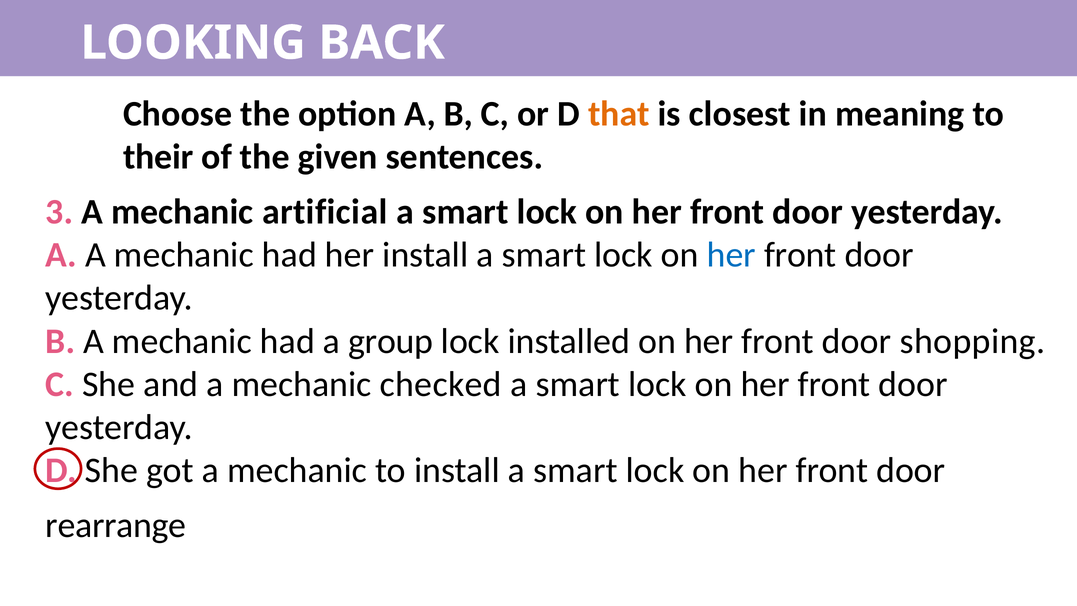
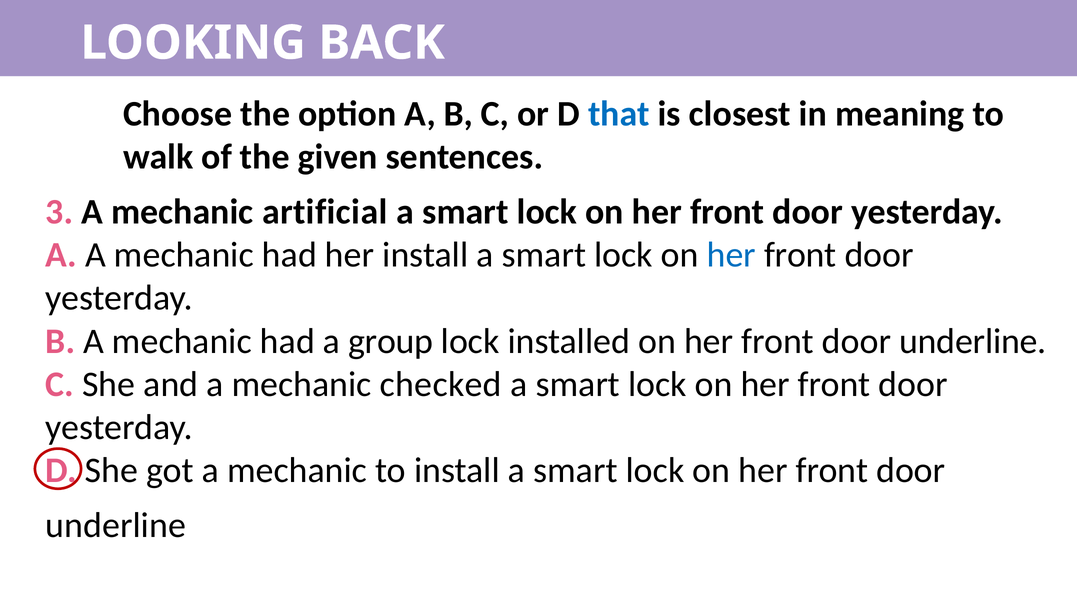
that colour: orange -> blue
their: their -> walk
shopping at (972, 341): shopping -> underline
rearrange at (116, 525): rearrange -> underline
